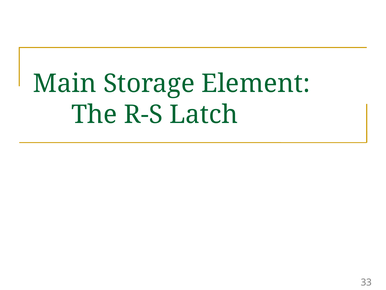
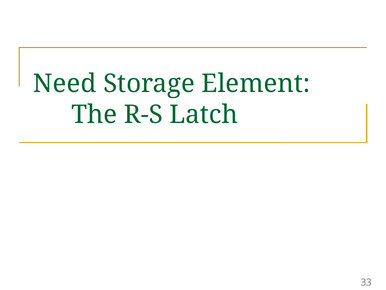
Main: Main -> Need
